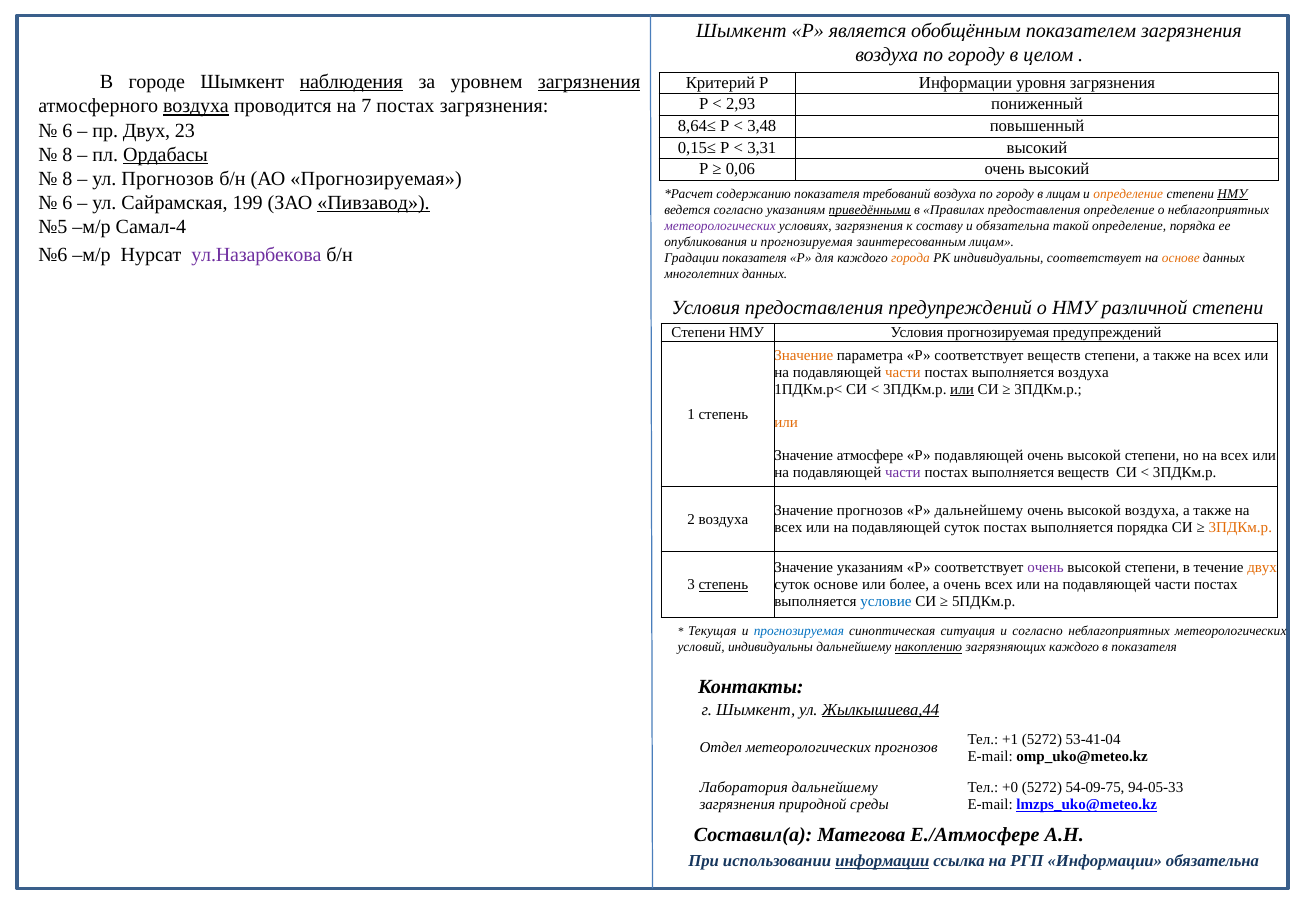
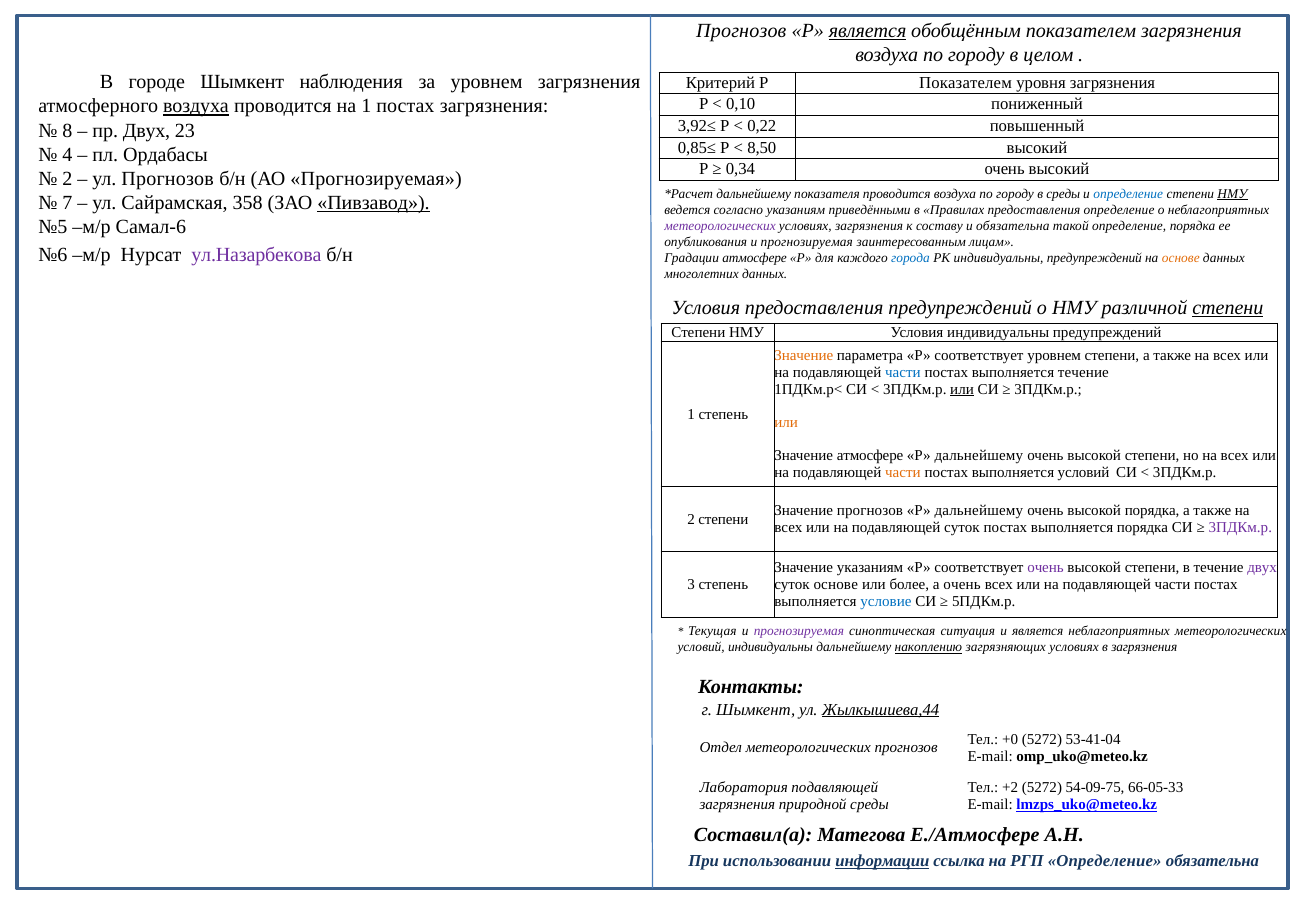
Шымкент at (741, 31): Шымкент -> Прогнозов
является at (868, 31) underline: none -> present
наблюдения underline: present -> none
загрязнения at (589, 82) underline: present -> none
Р Информации: Информации -> Показателем
2,93: 2,93 -> 0,10
на 7: 7 -> 1
8,64≤: 8,64≤ -> 3,92≤
3,48: 3,48 -> 0,22
6 at (67, 130): 6 -> 8
0,15≤: 0,15≤ -> 0,85≤
3,31: 3,31 -> 8,50
8 at (67, 154): 8 -> 4
Ордабасы underline: present -> none
0,06: 0,06 -> 0,34
8 at (67, 179): 8 -> 2
содержанию at (754, 194): содержанию -> дальнейшему
показателя требований: требований -> проводится
в лицам: лицам -> среды
определение at (1128, 194) colour: orange -> blue
6 at (67, 203): 6 -> 7
199: 199 -> 358
приведёнными underline: present -> none
Самал-4: Самал-4 -> Самал-6
Градации показателя: показателя -> атмосфере
города colour: orange -> blue
РК индивидуальны соответствует: соответствует -> предупреждений
степени at (1228, 308) underline: none -> present
Условия прогнозируемая: прогнозируемая -> индивидуальны
соответствует веществ: веществ -> уровнем
части at (903, 372) colour: orange -> blue
выполняется воздуха: воздуха -> течение
подавляющей at (979, 456): подавляющей -> дальнейшему
части at (903, 472) colour: purple -> orange
выполняется веществ: веществ -> условий
высокой воздуха: воздуха -> порядка
2 воздуха: воздуха -> степени
3ПДКм.р at (1240, 527) colour: orange -> purple
двух at (1262, 568) colour: orange -> purple
степень at (723, 584) underline: present -> none
прогнозируемая at (799, 631) colour: blue -> purple
и согласно: согласно -> является
загрязняющих каждого: каждого -> условиях
в показателя: показателя -> загрязнения
+1: +1 -> +0
Лаборатория дальнейшему: дальнейшему -> подавляющей
+0: +0 -> +2
94-05-33: 94-05-33 -> 66-05-33
РГП Информации: Информации -> Определение
